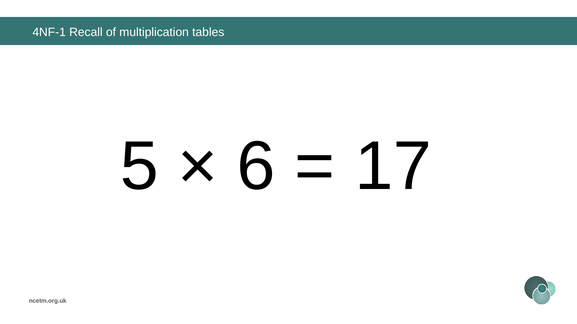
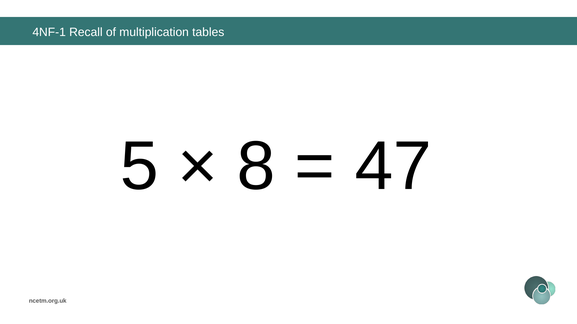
6: 6 -> 8
17: 17 -> 47
